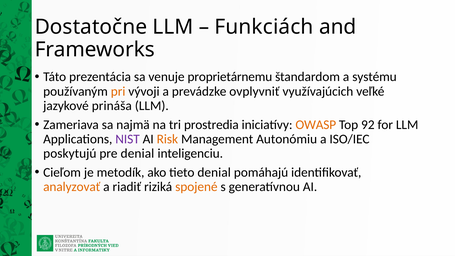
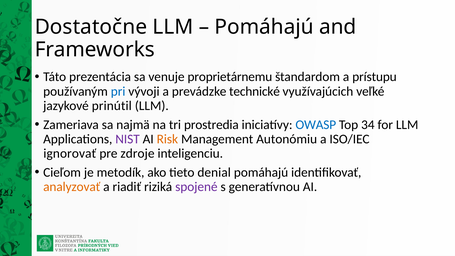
Funkciách at (264, 27): Funkciách -> Pomáhajú
systému: systému -> prístupu
pri colour: orange -> blue
ovplyvniť: ovplyvniť -> technické
prináša: prináša -> prinútil
OWASP colour: orange -> blue
92: 92 -> 34
poskytujú: poskytujú -> ignorovať
pre denial: denial -> zdroje
spojené colour: orange -> purple
